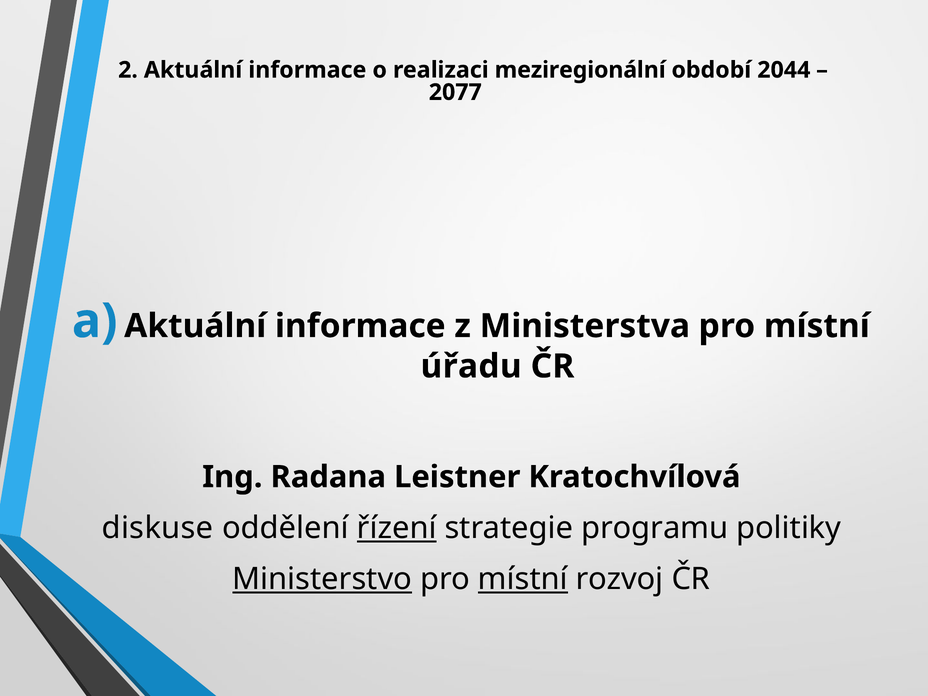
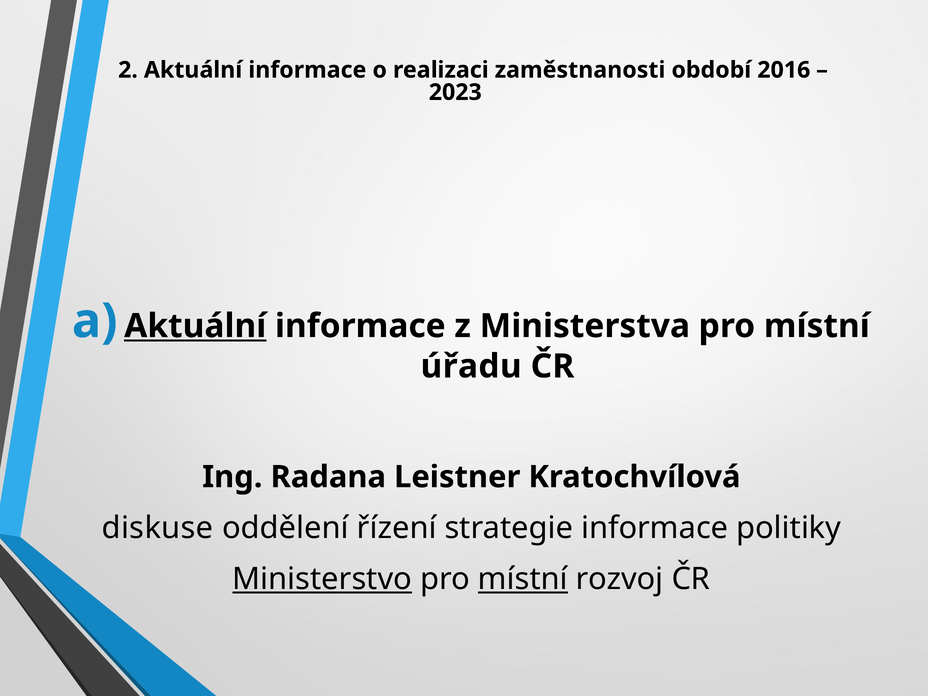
meziregionální: meziregionální -> zaměstnanosti
2044: 2044 -> 2016
2077: 2077 -> 2023
Aktuální at (195, 326) underline: none -> present
řízení underline: present -> none
strategie programu: programu -> informace
